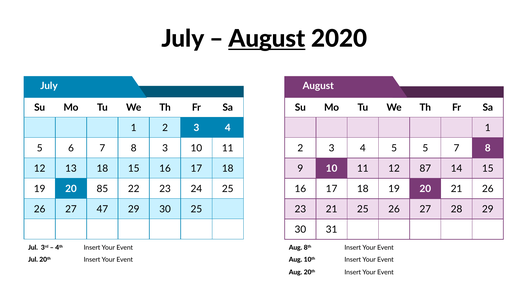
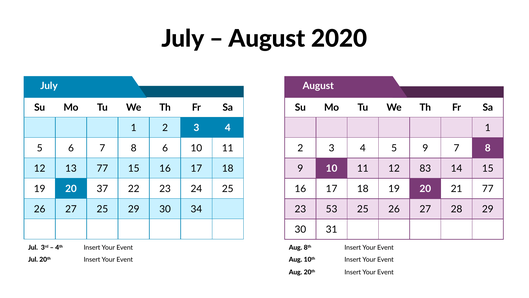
August at (267, 39) underline: present -> none
8 3: 3 -> 6
5 5: 5 -> 9
13 18: 18 -> 77
87: 87 -> 83
85: 85 -> 37
21 26: 26 -> 77
27 47: 47 -> 25
30 25: 25 -> 34
23 21: 21 -> 53
